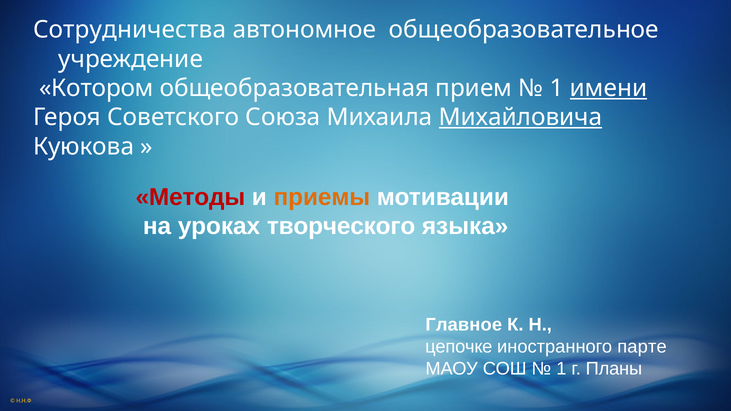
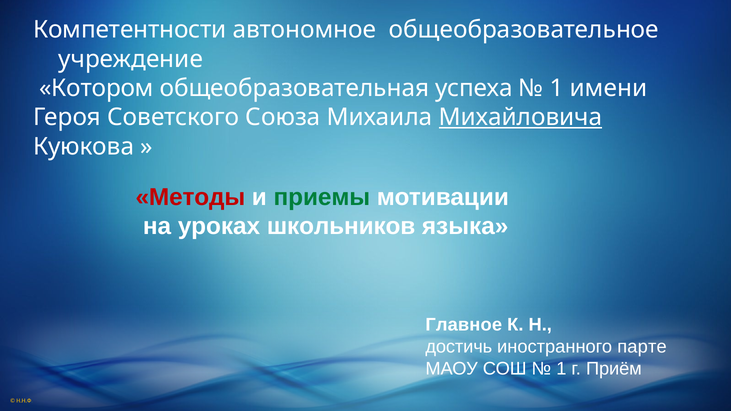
Сотрудничества: Сотрудничества -> Компетентности
прием: прием -> успеха
имени underline: present -> none
приемы colour: orange -> green
творческого: творческого -> школьников
цепочке: цепочке -> достичь
Планы: Планы -> Приём
